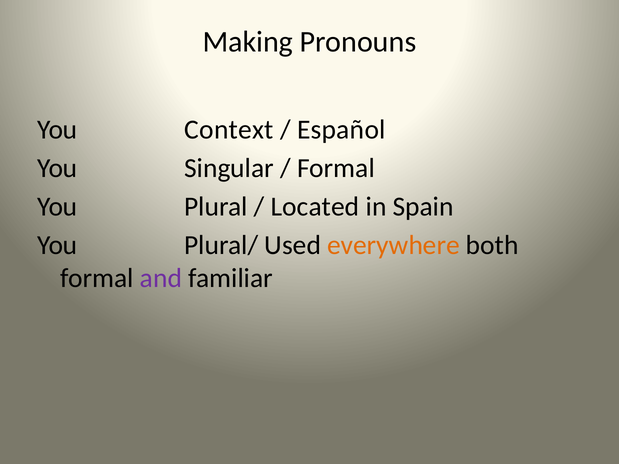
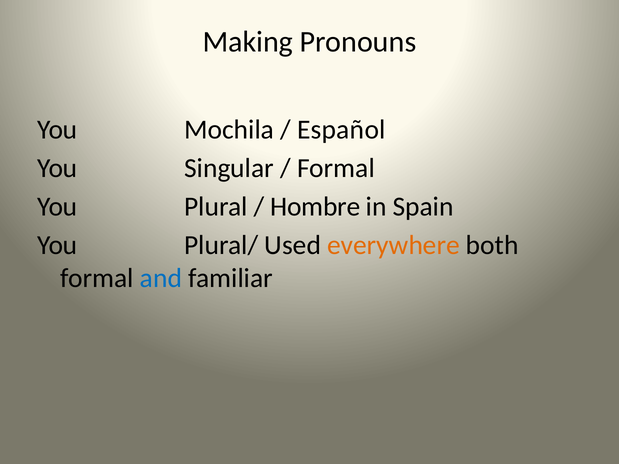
Context: Context -> Mochila
Located: Located -> Hombre
and colour: purple -> blue
